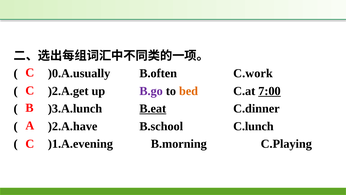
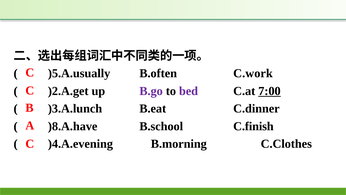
)0.A.usually: )0.A.usually -> )5.A.usually
bed colour: orange -> purple
B.eat underline: present -> none
)2.A.have: )2.A.have -> )8.A.have
C.lunch: C.lunch -> C.finish
)1.A.evening: )1.A.evening -> )4.A.evening
C.Playing: C.Playing -> C.Clothes
